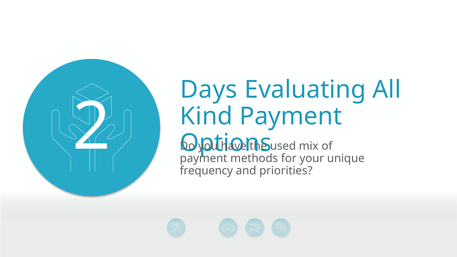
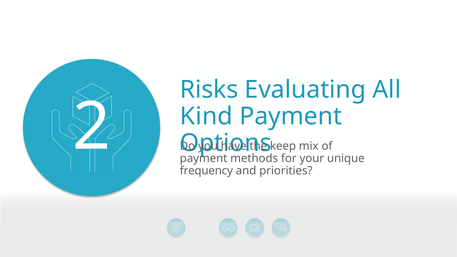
Days: Days -> Risks
used: used -> keep
